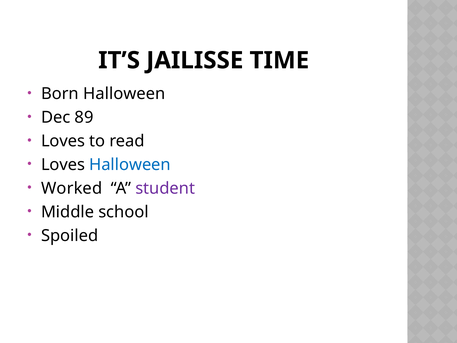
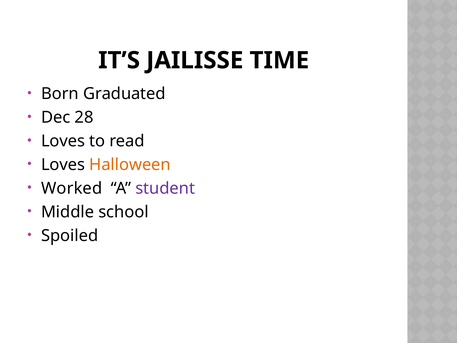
Born Halloween: Halloween -> Graduated
89: 89 -> 28
Halloween at (130, 165) colour: blue -> orange
